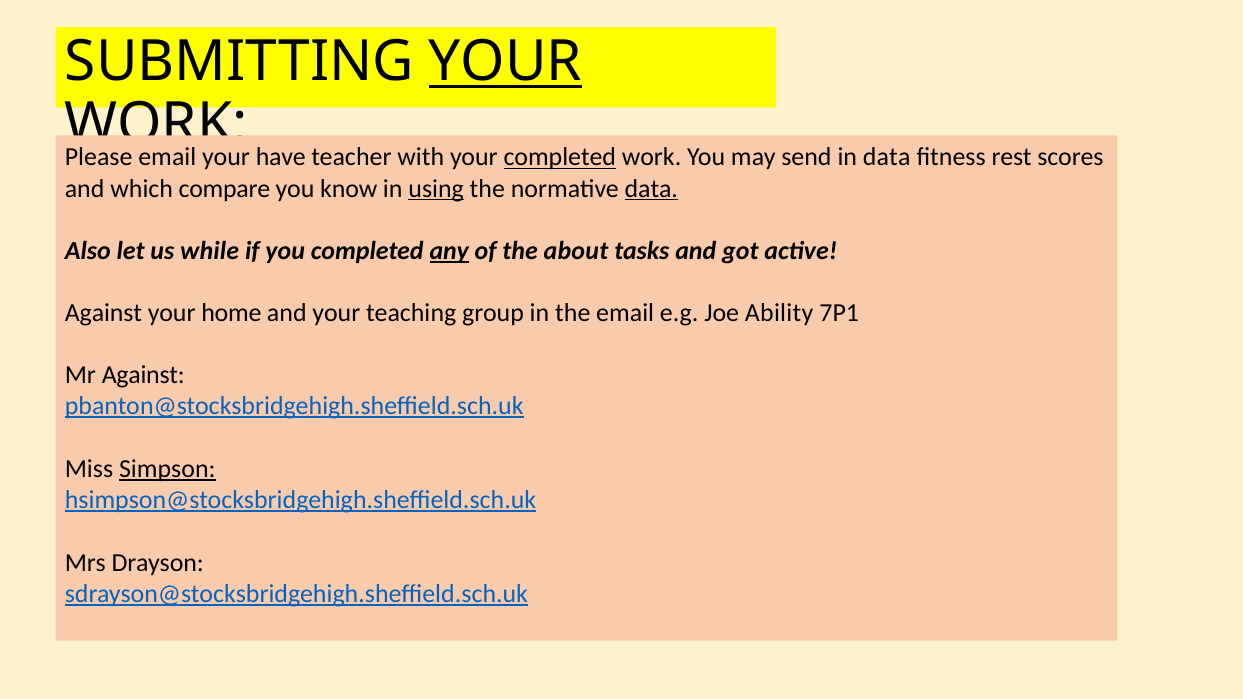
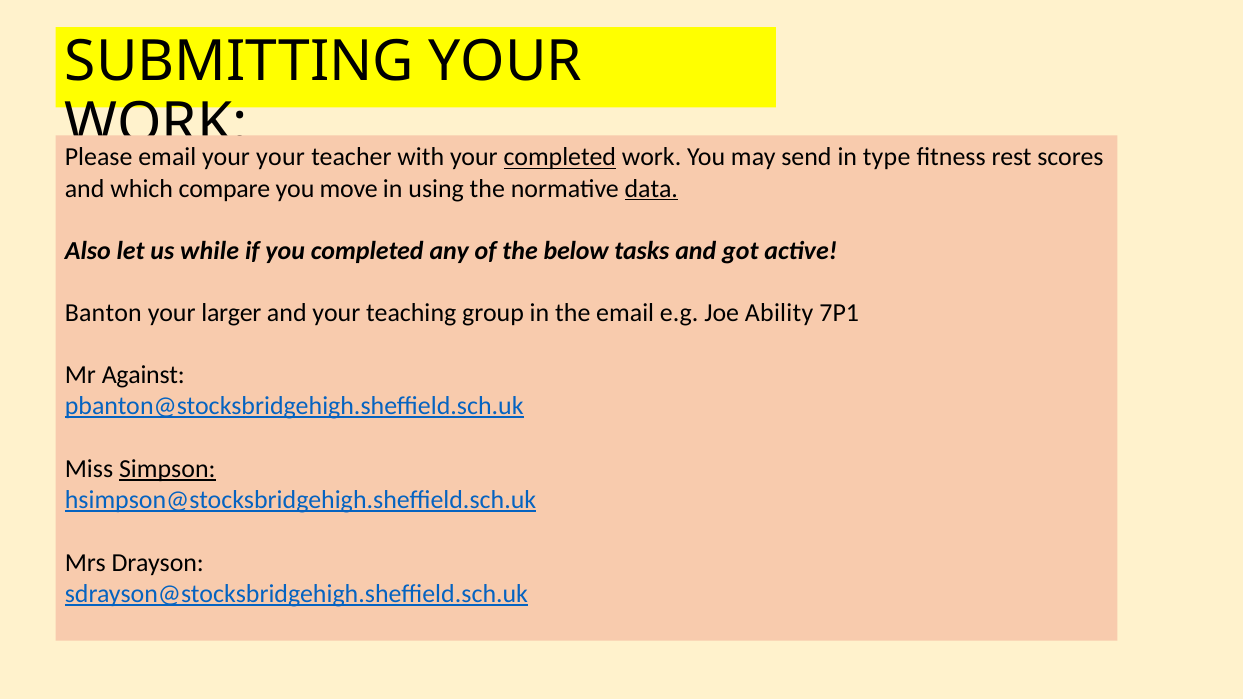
YOUR at (505, 62) underline: present -> none
have at (281, 157): have -> your
in data: data -> type
know: know -> move
using underline: present -> none
any underline: present -> none
about: about -> below
Against at (103, 313): Against -> Banton
home: home -> larger
